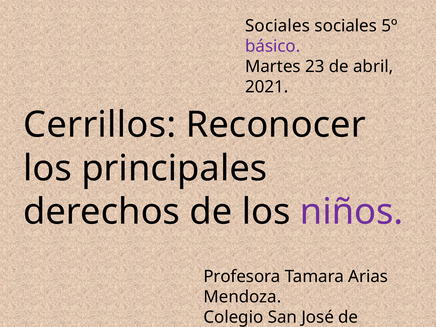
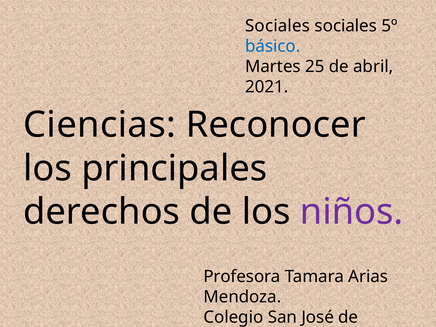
básico colour: purple -> blue
23: 23 -> 25
Cerrillos at (100, 125): Cerrillos -> Ciencias
